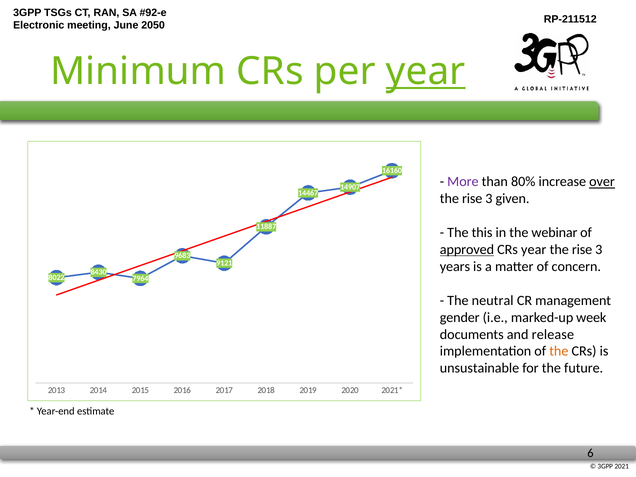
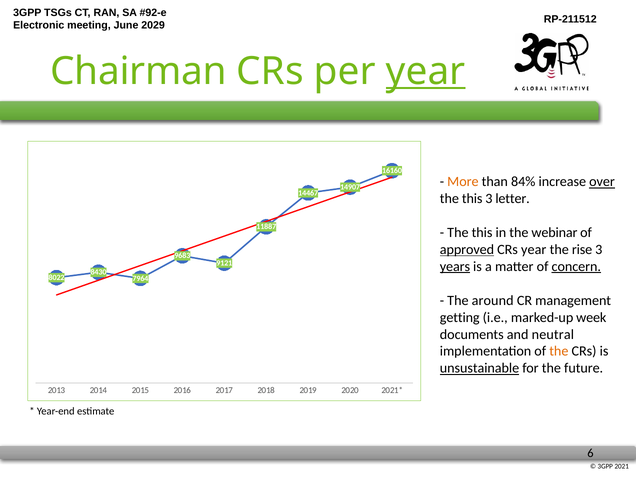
2050: 2050 -> 2029
Minimum: Minimum -> Chairman
More colour: purple -> orange
80%: 80% -> 84%
rise at (472, 199): rise -> this
given: given -> letter
years underline: none -> present
concern underline: none -> present
neutral: neutral -> around
gender: gender -> getting
release: release -> neutral
unsustainable underline: none -> present
